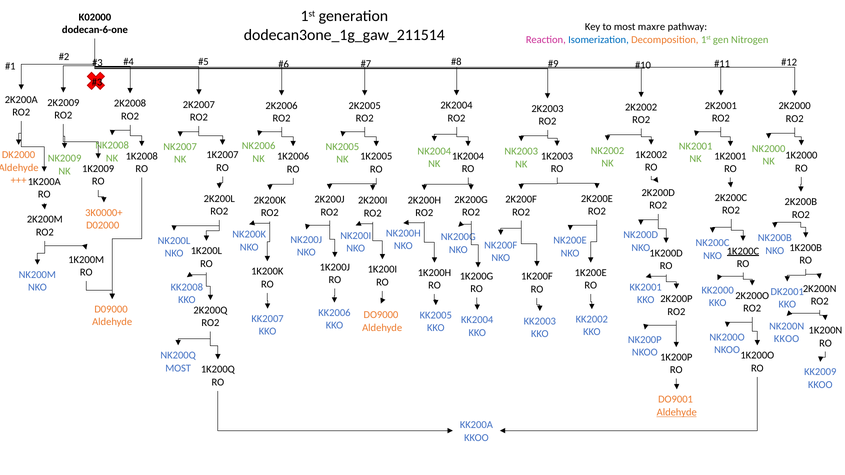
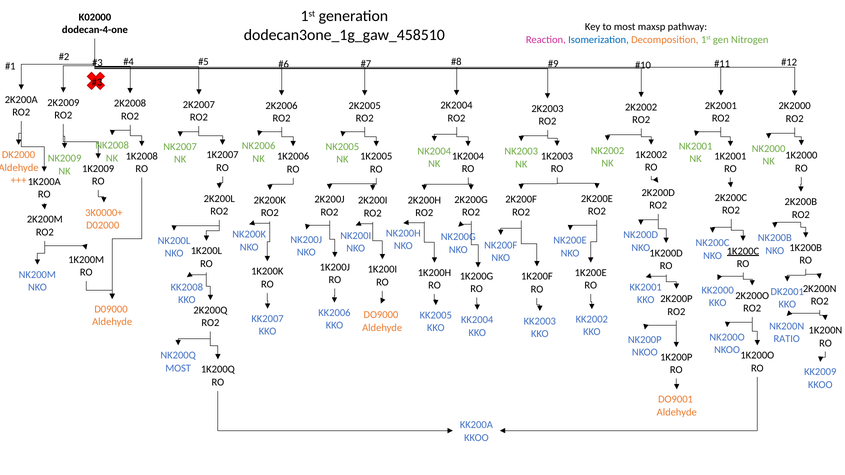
dodecan-6-one: dodecan-6-one -> dodecan-4-one
maxre: maxre -> maxsp
dodecan3one_1g_gaw_211514: dodecan3one_1g_gaw_211514 -> dodecan3one_1g_gaw_458510
KKOO at (787, 339): KKOO -> RATIO
Aldehyde at (677, 412) underline: present -> none
